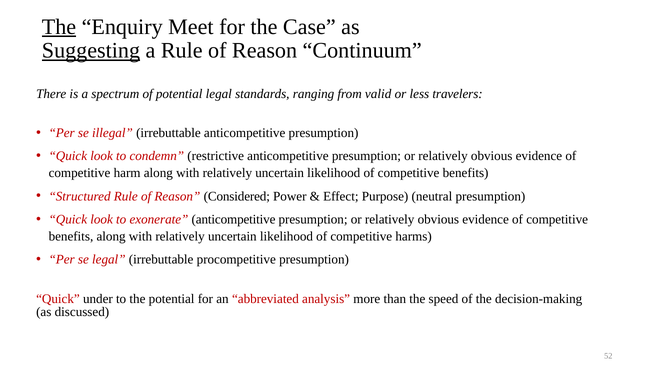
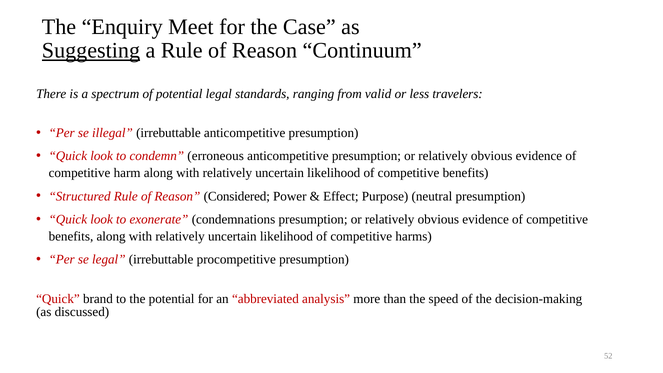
The at (59, 27) underline: present -> none
restrictive: restrictive -> erroneous
exonerate anticompetitive: anticompetitive -> condemnations
under: under -> brand
